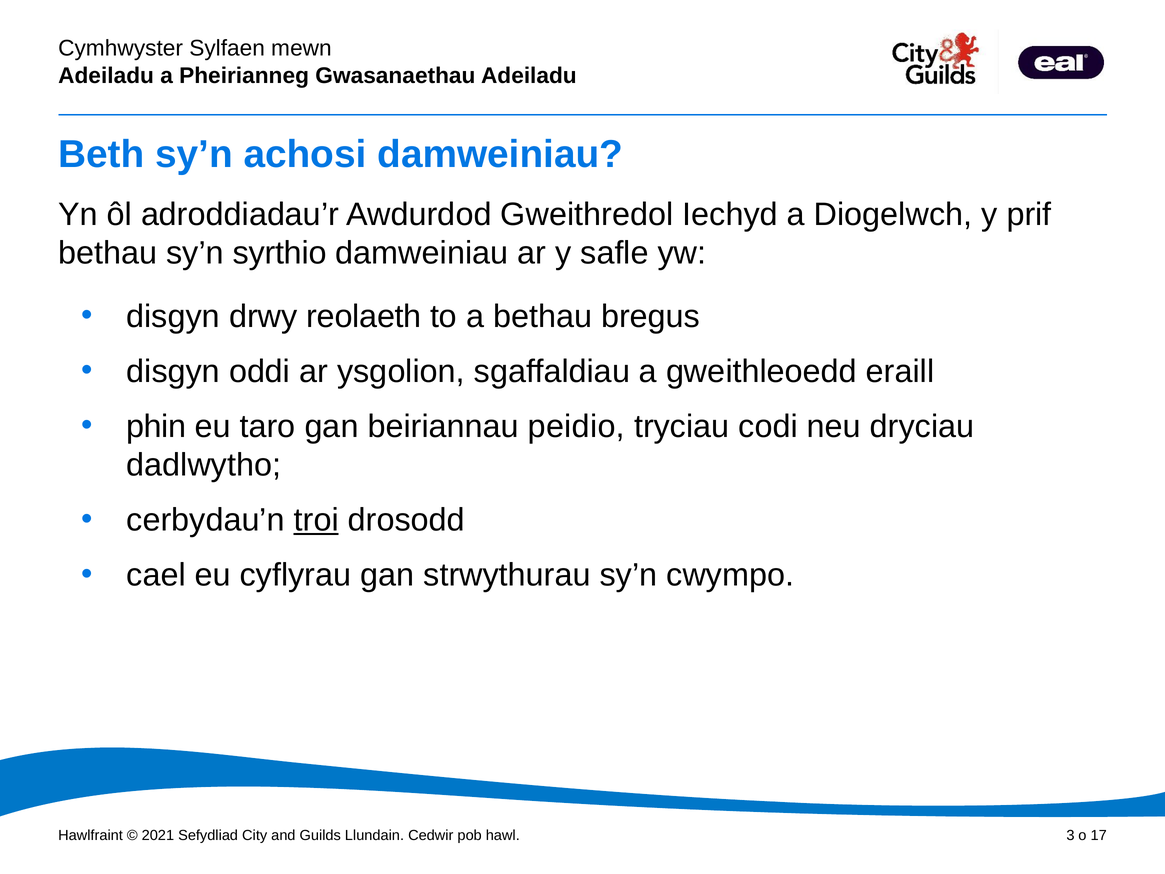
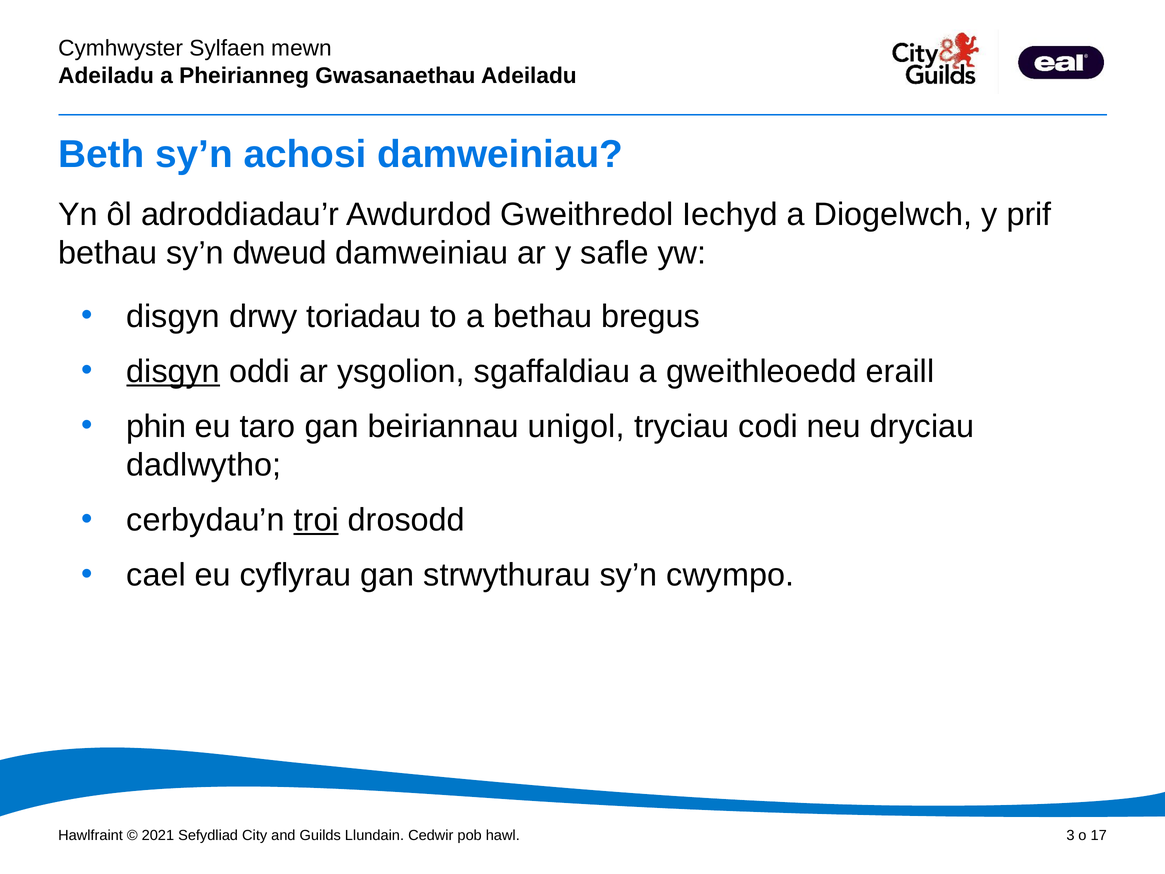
syrthio: syrthio -> dweud
reolaeth: reolaeth -> toriadau
disgyn at (173, 371) underline: none -> present
peidio: peidio -> unigol
